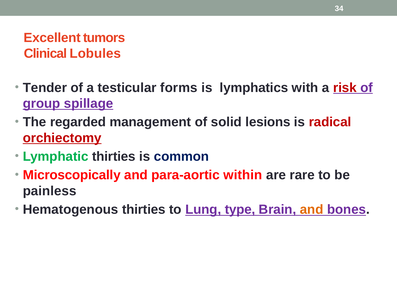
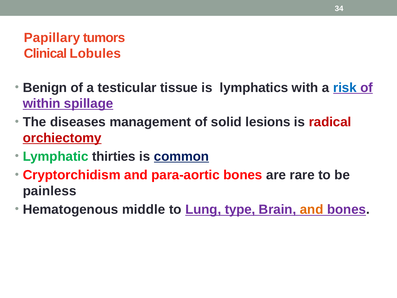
Excellent: Excellent -> Papillary
Tender: Tender -> Benign
forms: forms -> tissue
risk colour: red -> blue
group: group -> within
regarded: regarded -> diseases
common underline: none -> present
Microscopically: Microscopically -> Cryptorchidism
para-aortic within: within -> bones
Hematogenous thirties: thirties -> middle
